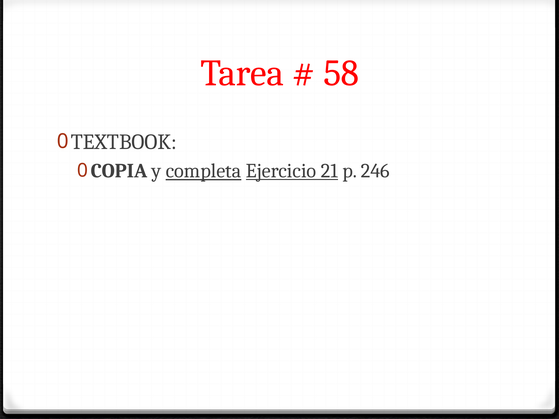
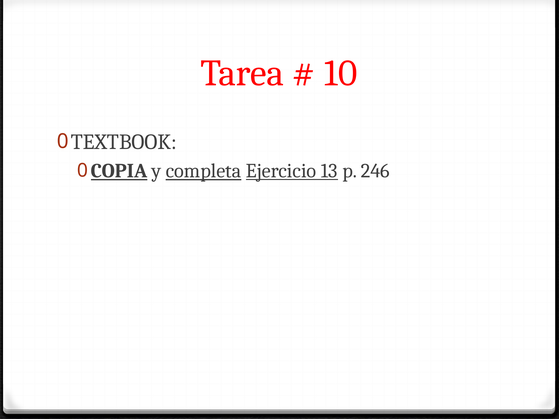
58: 58 -> 10
COPIA underline: none -> present
21: 21 -> 13
